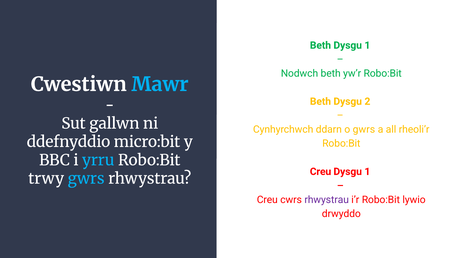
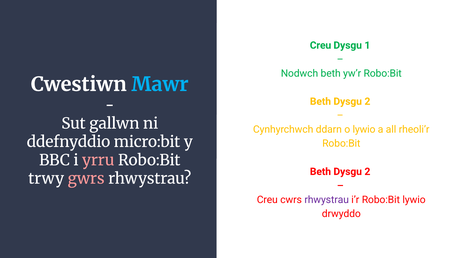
Beth at (320, 45): Beth -> Creu
o gwrs: gwrs -> lywio
yrru colour: light blue -> pink
Creu at (321, 172): Creu -> Beth
1 at (367, 172): 1 -> 2
gwrs at (86, 179) colour: light blue -> pink
